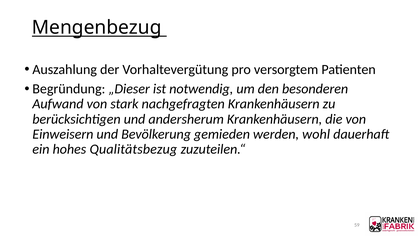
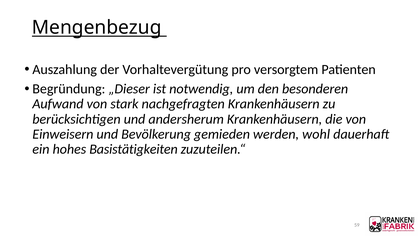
Qualitätsbezug: Qualitätsbezug -> Basistätigkeiten
